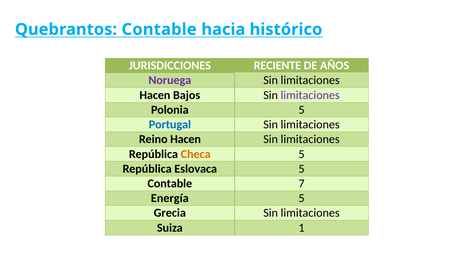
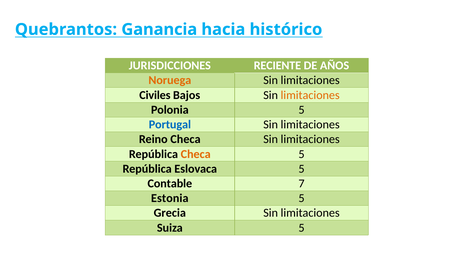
Quebrantos Contable: Contable -> Ganancia
Noruega colour: purple -> orange
Hacen at (155, 95): Hacen -> Civiles
limitaciones at (310, 95) colour: purple -> orange
Reino Hacen: Hacen -> Checa
Energía: Energía -> Estonia
Suiza 1: 1 -> 5
